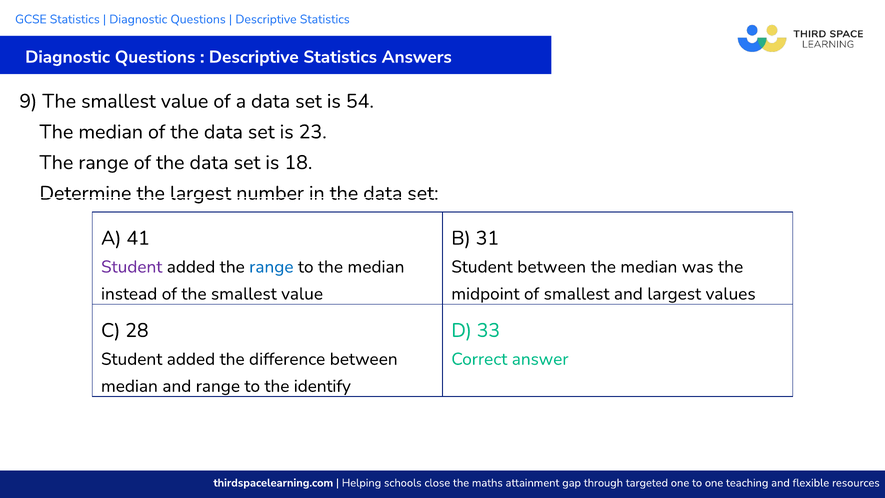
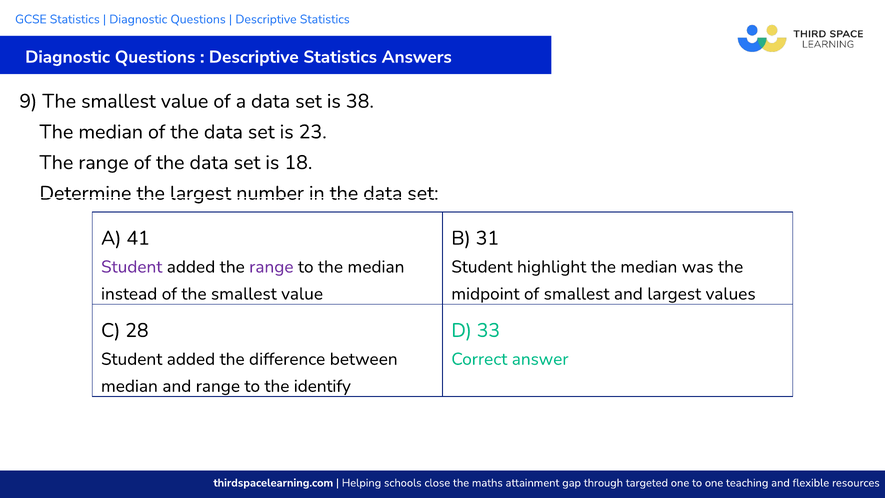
54: 54 -> 38
range at (271, 267) colour: blue -> purple
Student between: between -> highlight
